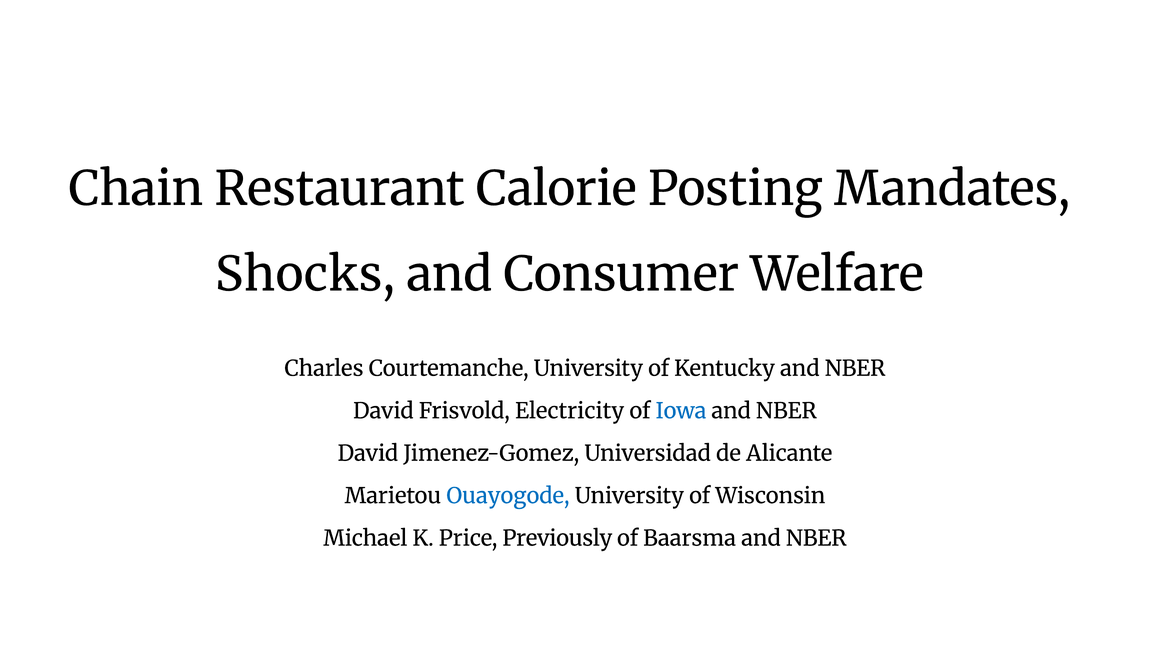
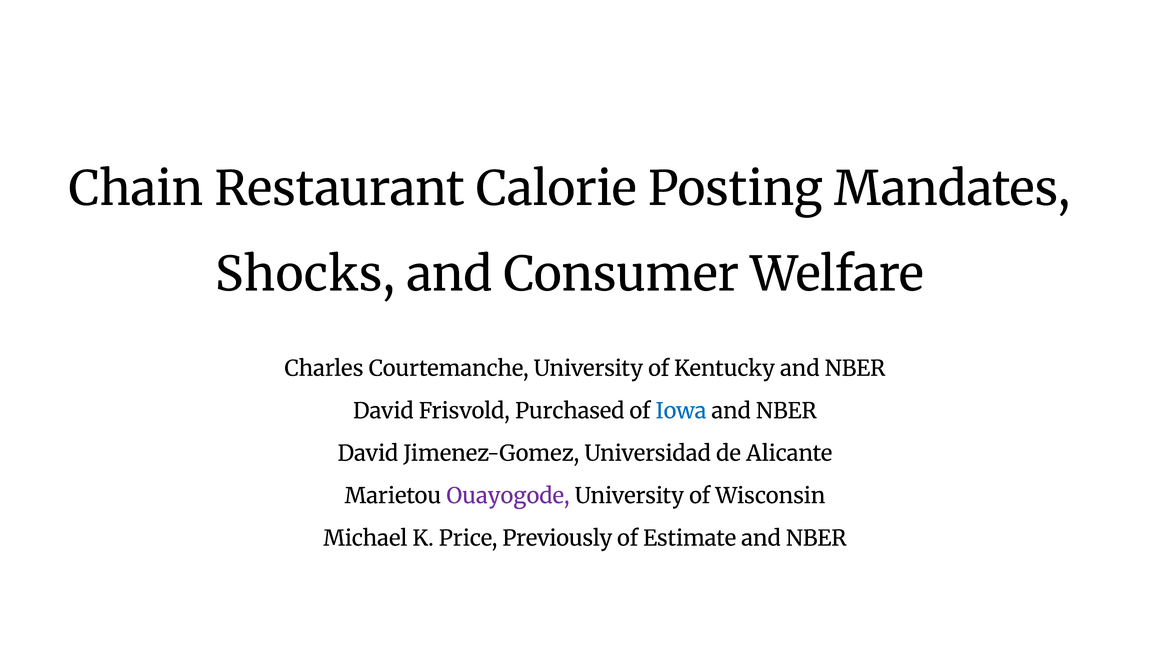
Electricity: Electricity -> Purchased
Ouayogode colour: blue -> purple
Baarsma: Baarsma -> Estimate
